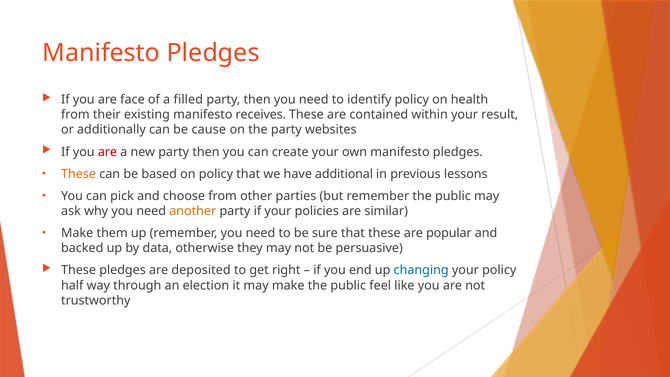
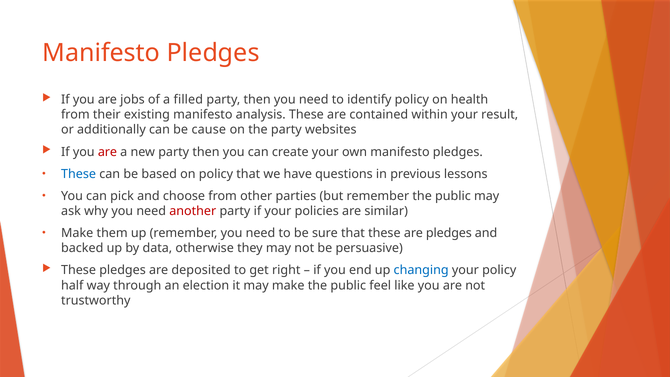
face: face -> jobs
receives: receives -> analysis
These at (79, 174) colour: orange -> blue
additional: additional -> questions
another colour: orange -> red
are popular: popular -> pledges
